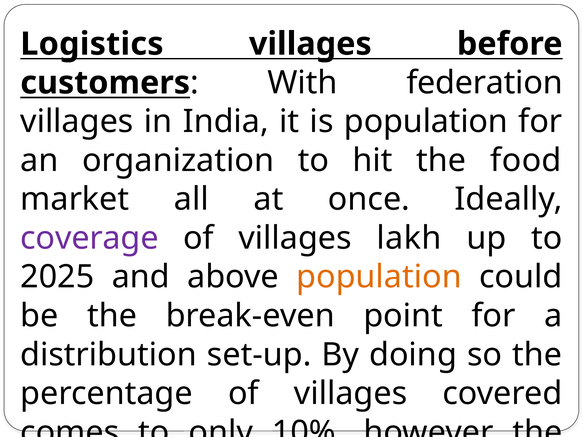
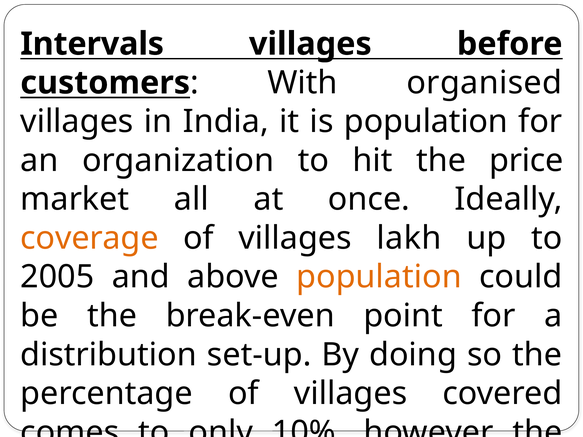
Logistics: Logistics -> Intervals
federation: federation -> organised
food: food -> price
coverage colour: purple -> orange
2025: 2025 -> 2005
